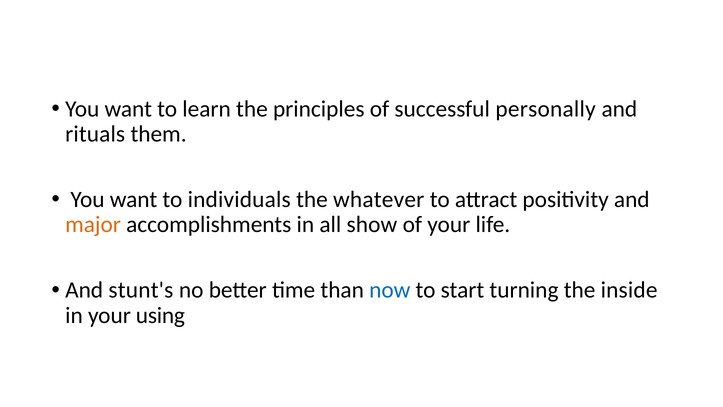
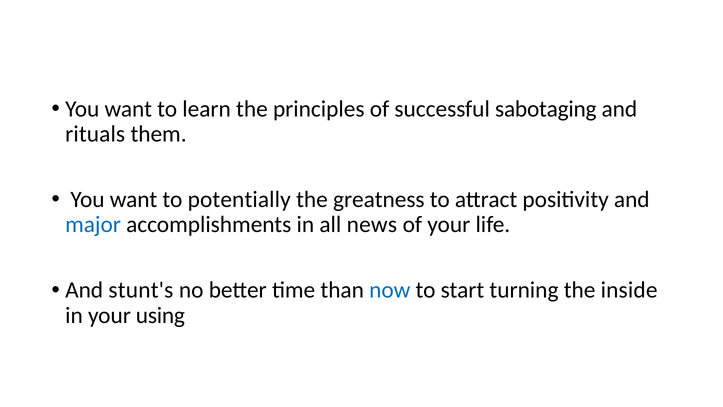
personally: personally -> sabotaging
individuals: individuals -> potentially
whatever: whatever -> greatness
major colour: orange -> blue
show: show -> news
